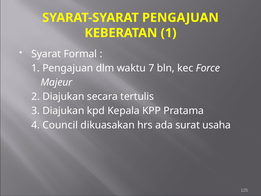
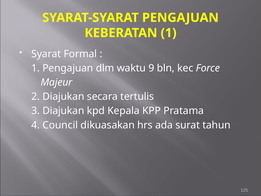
7: 7 -> 9
usaha: usaha -> tahun
